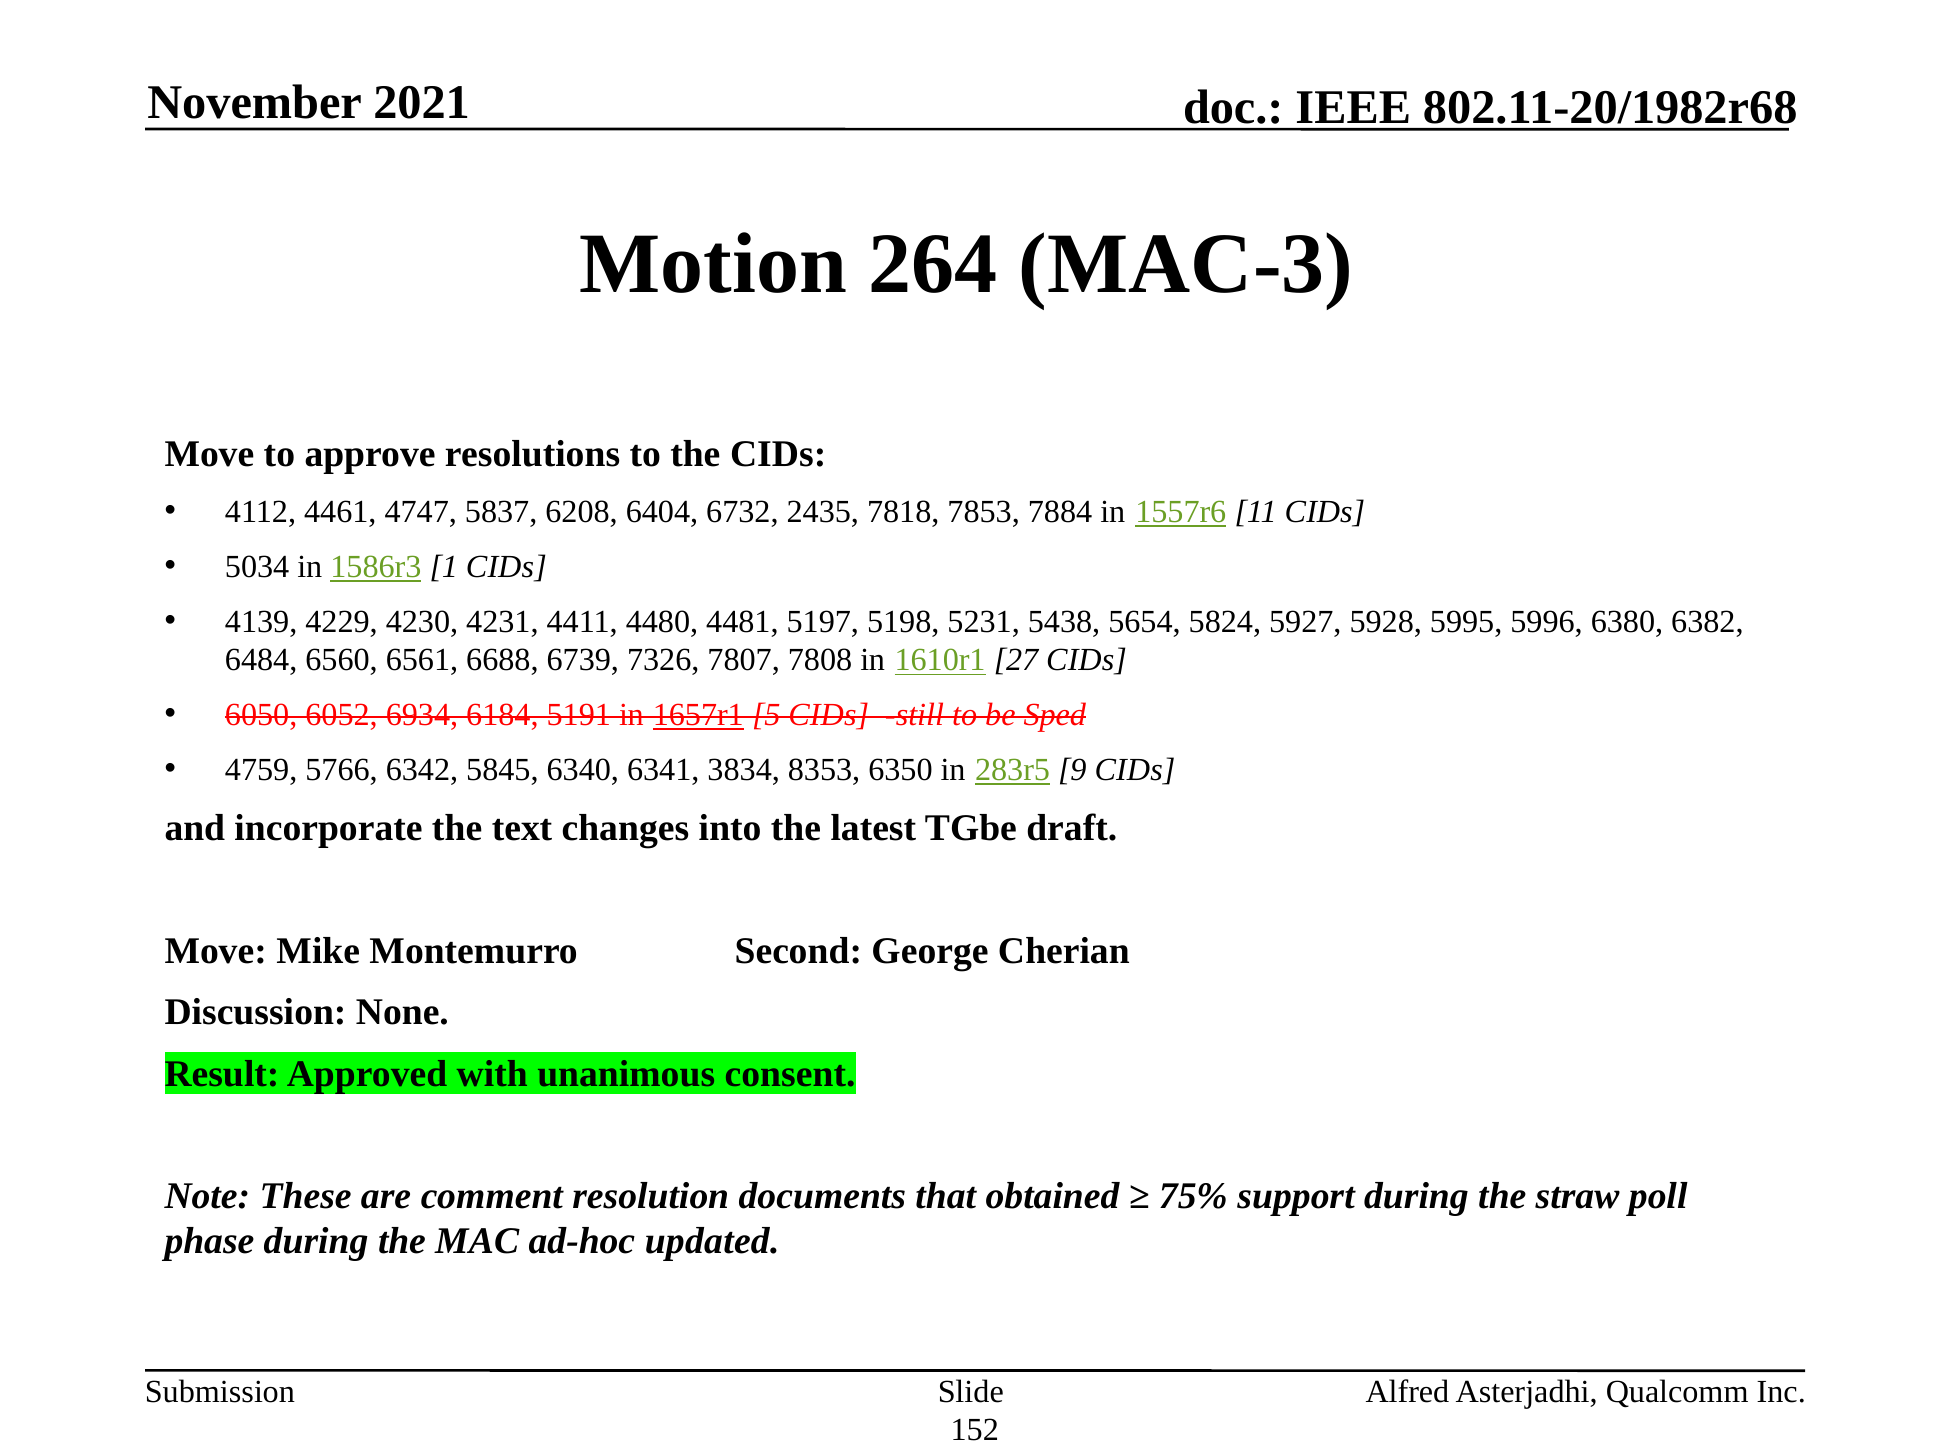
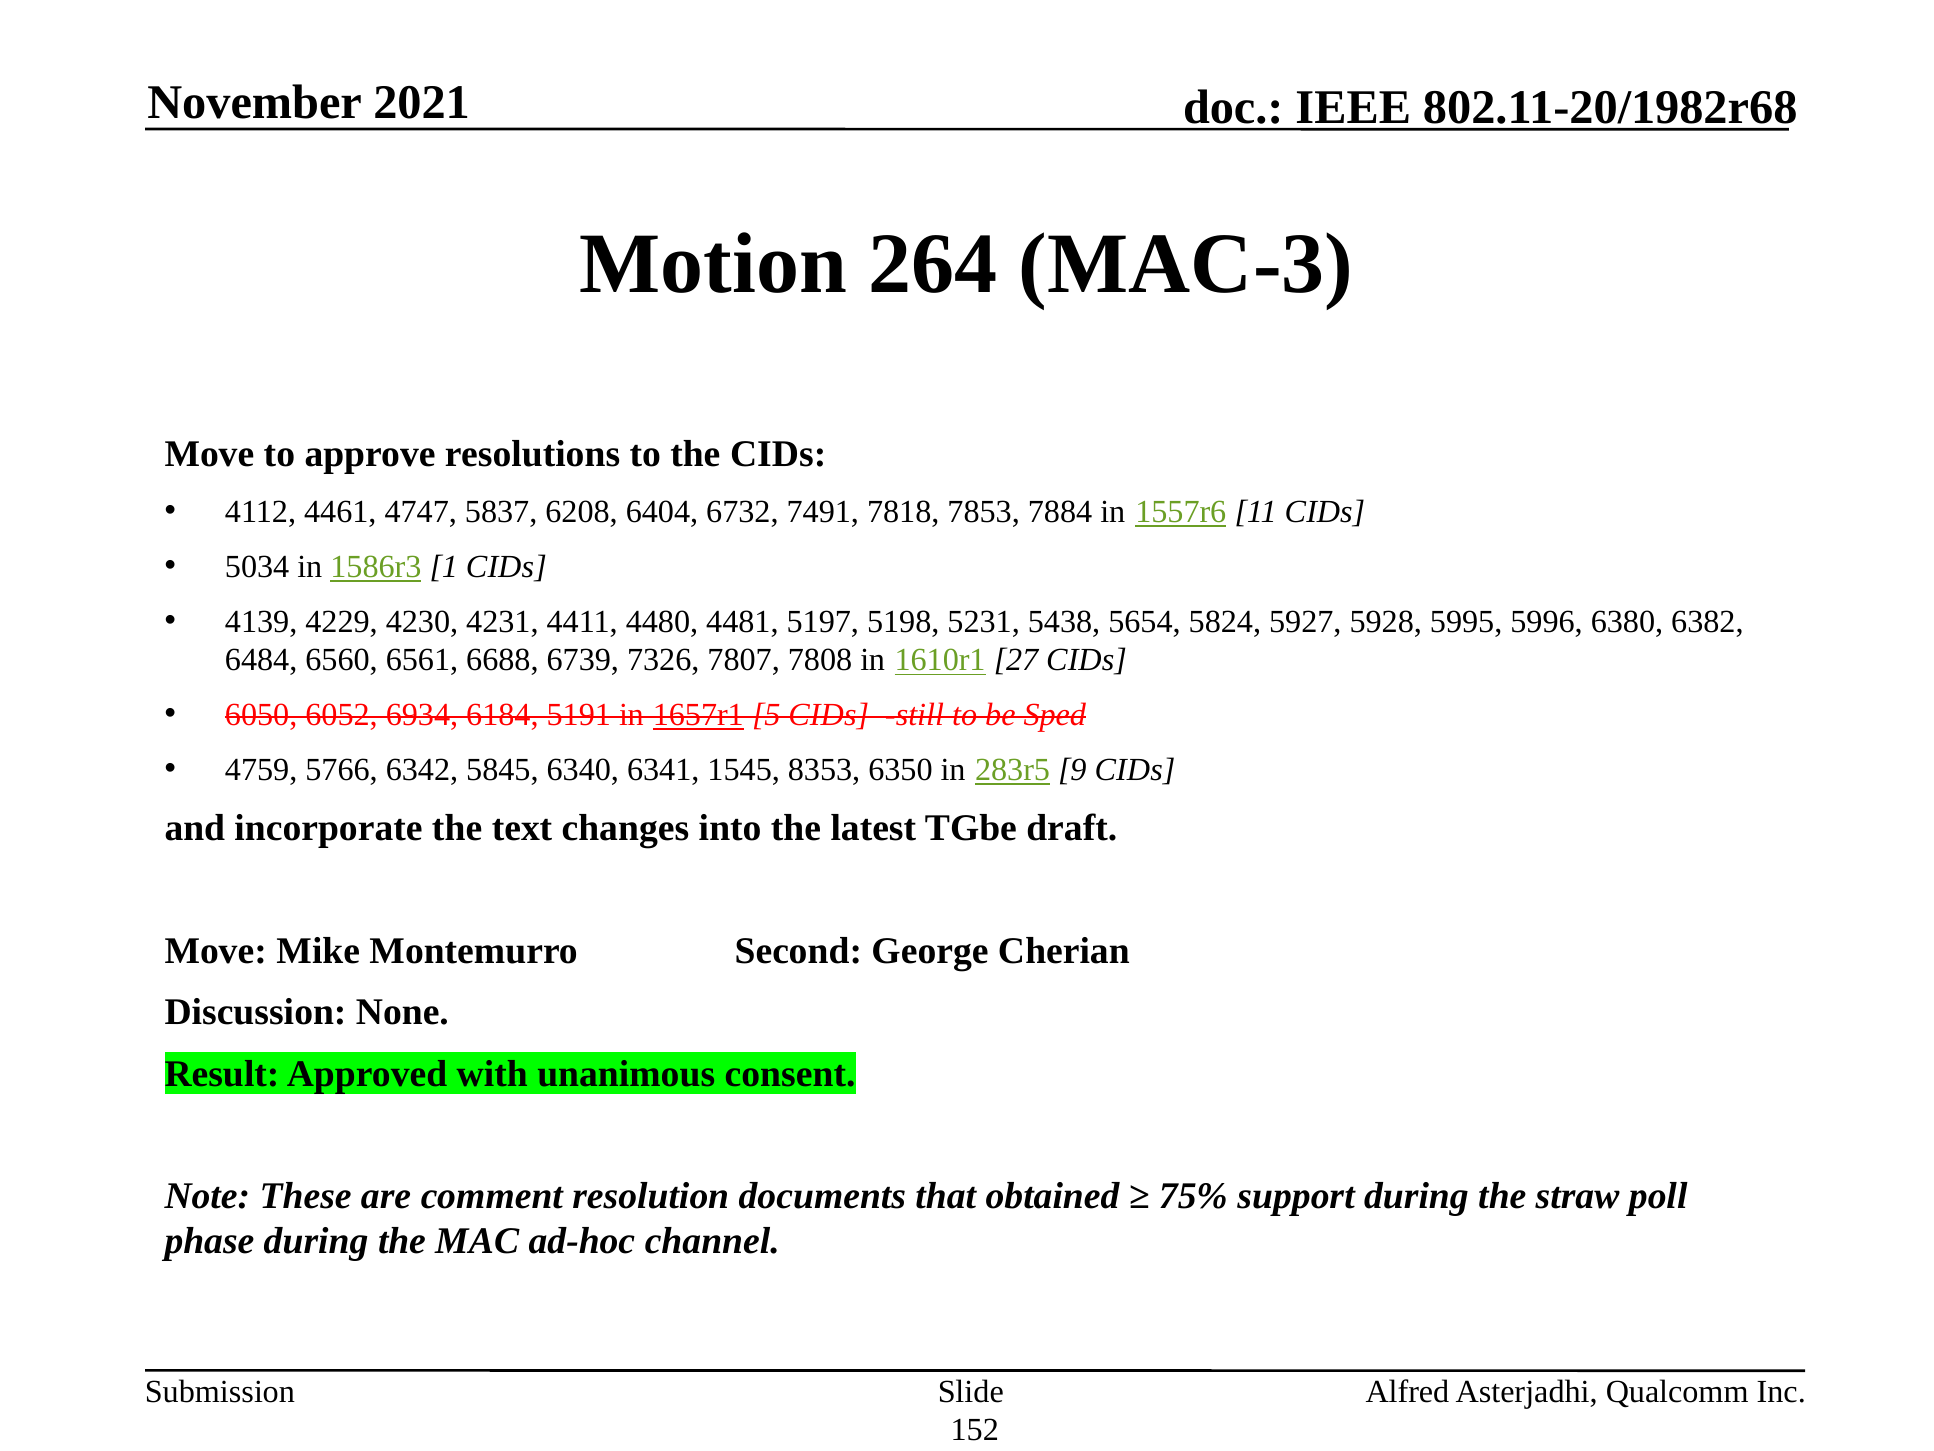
2435: 2435 -> 7491
3834: 3834 -> 1545
updated: updated -> channel
